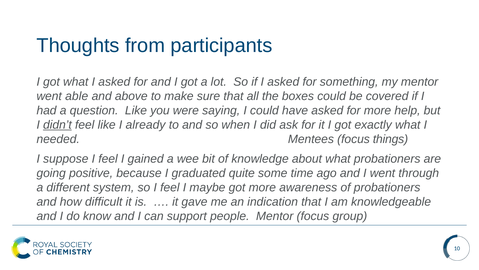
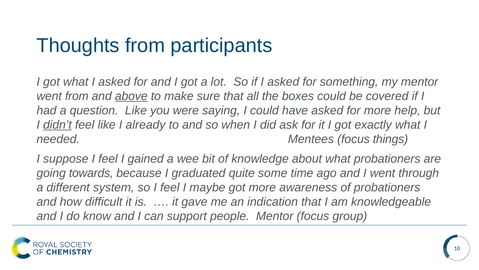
went able: able -> from
above underline: none -> present
positive: positive -> towards
